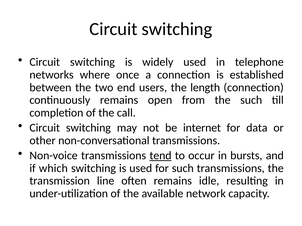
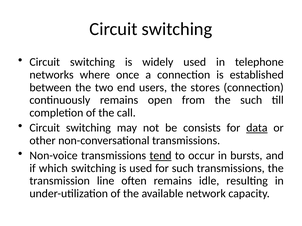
length: length -> stores
internet: internet -> consists
data underline: none -> present
